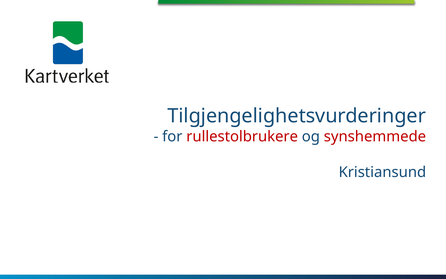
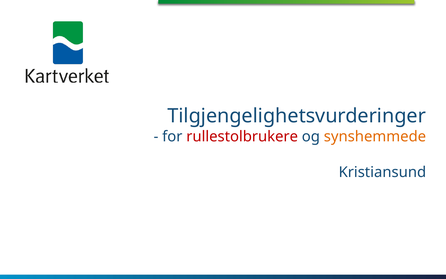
synshemmede colour: red -> orange
